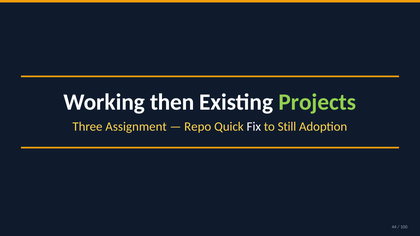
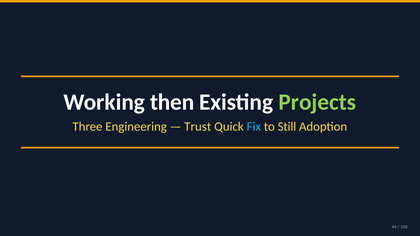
Assignment: Assignment -> Engineering
Repo: Repo -> Trust
Fix colour: white -> light blue
